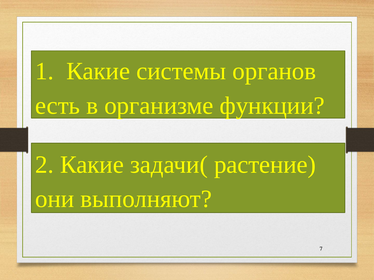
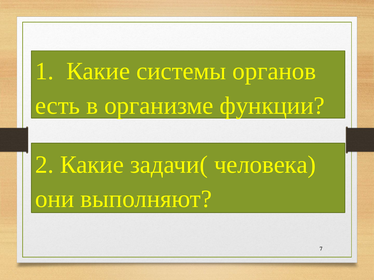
растение: растение -> человека
